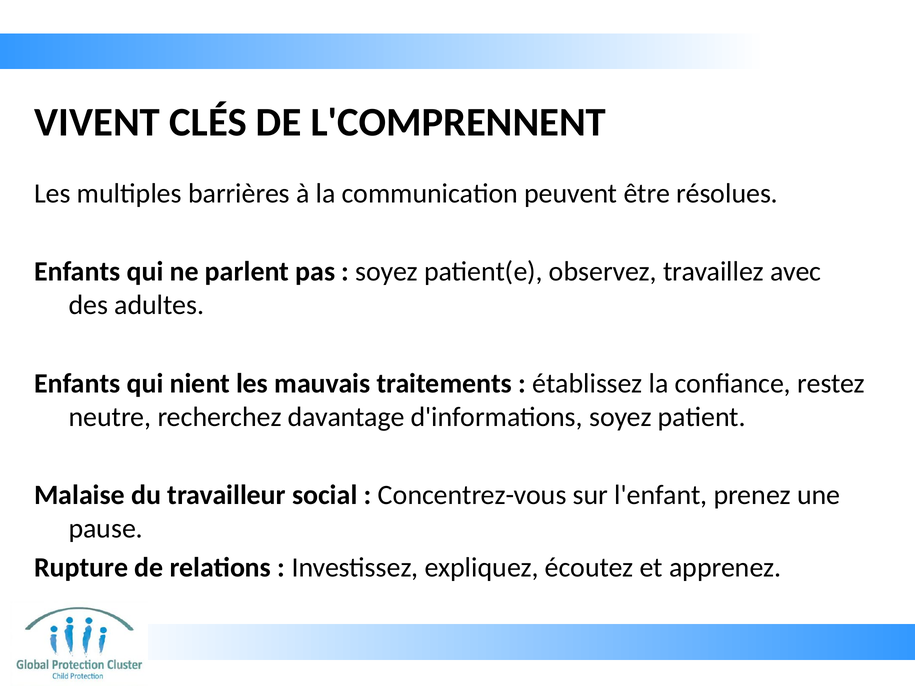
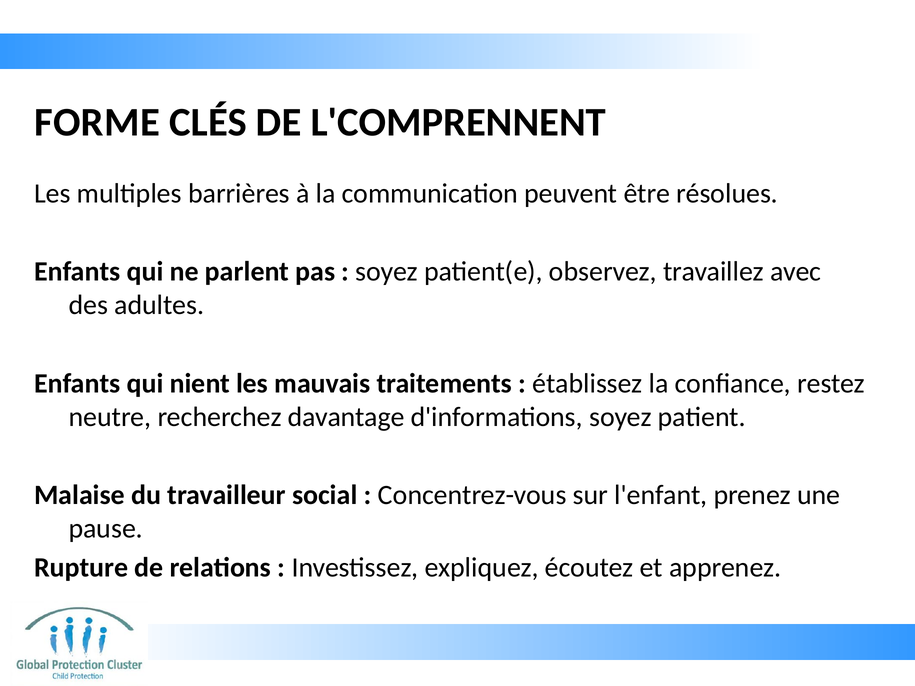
VIVENT: VIVENT -> FORME
